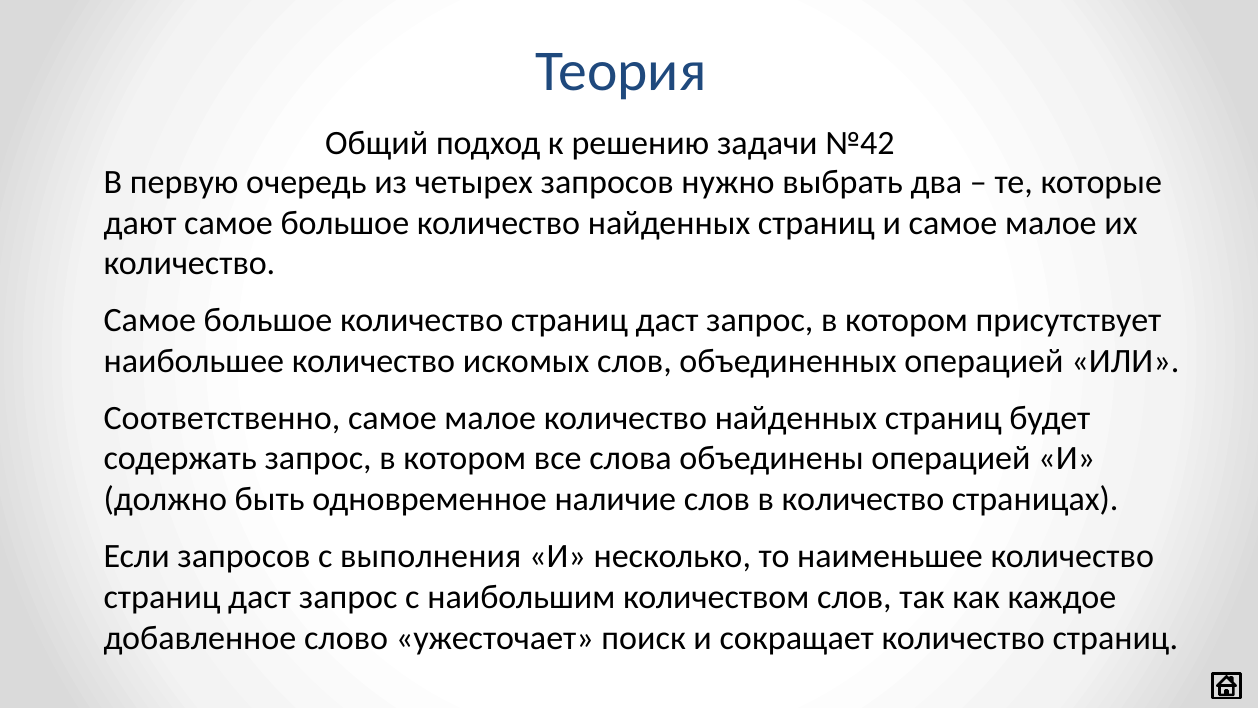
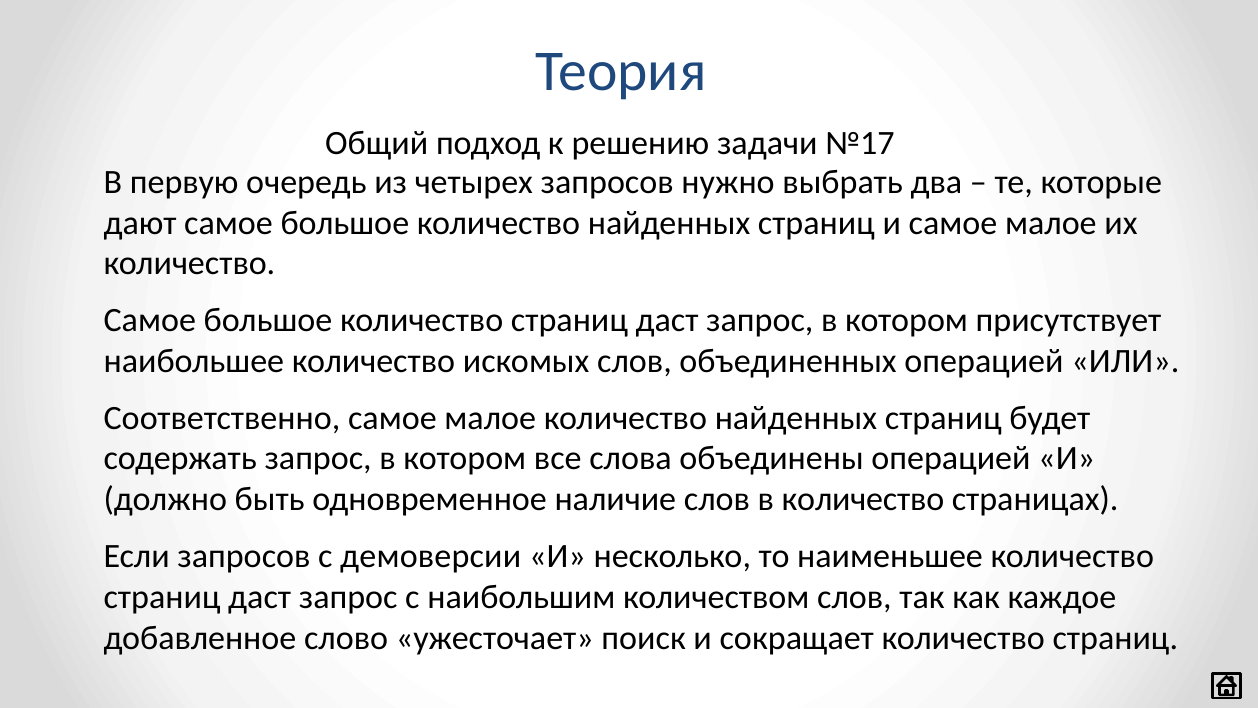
№42: №42 -> №17
выполнения: выполнения -> демоверсии
